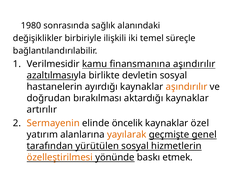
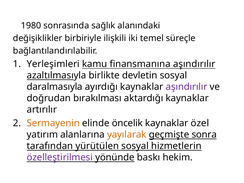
Verilmesidir: Verilmesidir -> Yerleşimleri
hastanelerin: hastanelerin -> daralmasıyla
aşındırılır at (187, 87) colour: orange -> purple
genel: genel -> sonra
özelleştirilmesi colour: orange -> purple
etmek: etmek -> hekim
